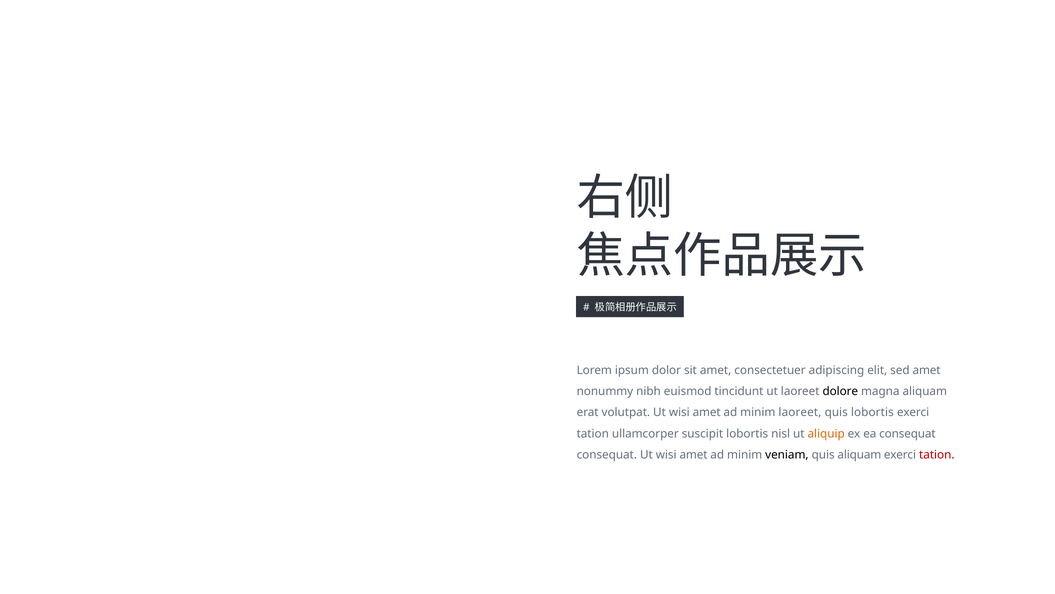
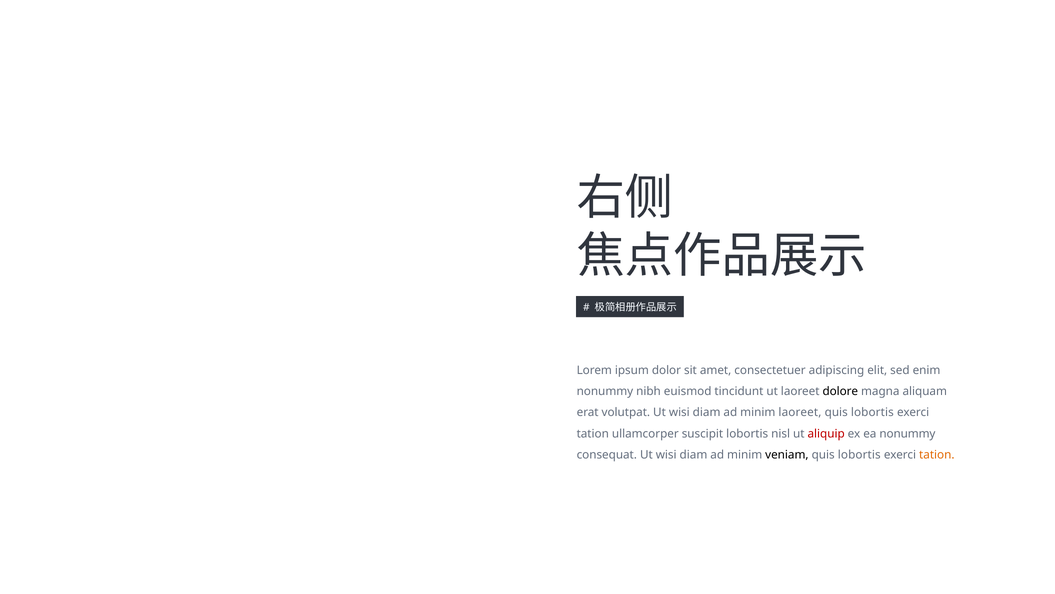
sed amet: amet -> enim
volutpat Ut wisi amet: amet -> diam
aliquip colour: orange -> red
ea consequat: consequat -> nonummy
consequat Ut wisi amet: amet -> diam
aliquam at (859, 454): aliquam -> lobortis
tation at (937, 454) colour: red -> orange
